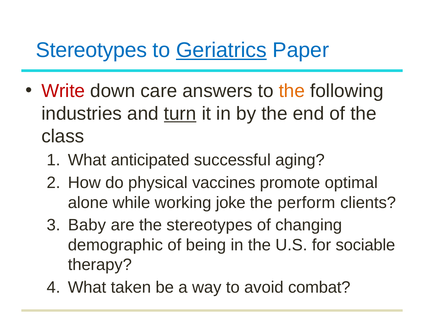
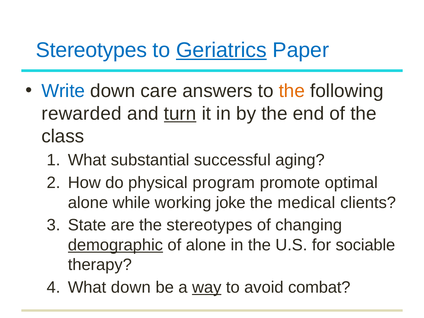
Write colour: red -> blue
industries: industries -> rewarded
anticipated: anticipated -> substantial
vaccines: vaccines -> program
perform: perform -> medical
Baby: Baby -> State
demographic underline: none -> present
of being: being -> alone
What taken: taken -> down
way underline: none -> present
